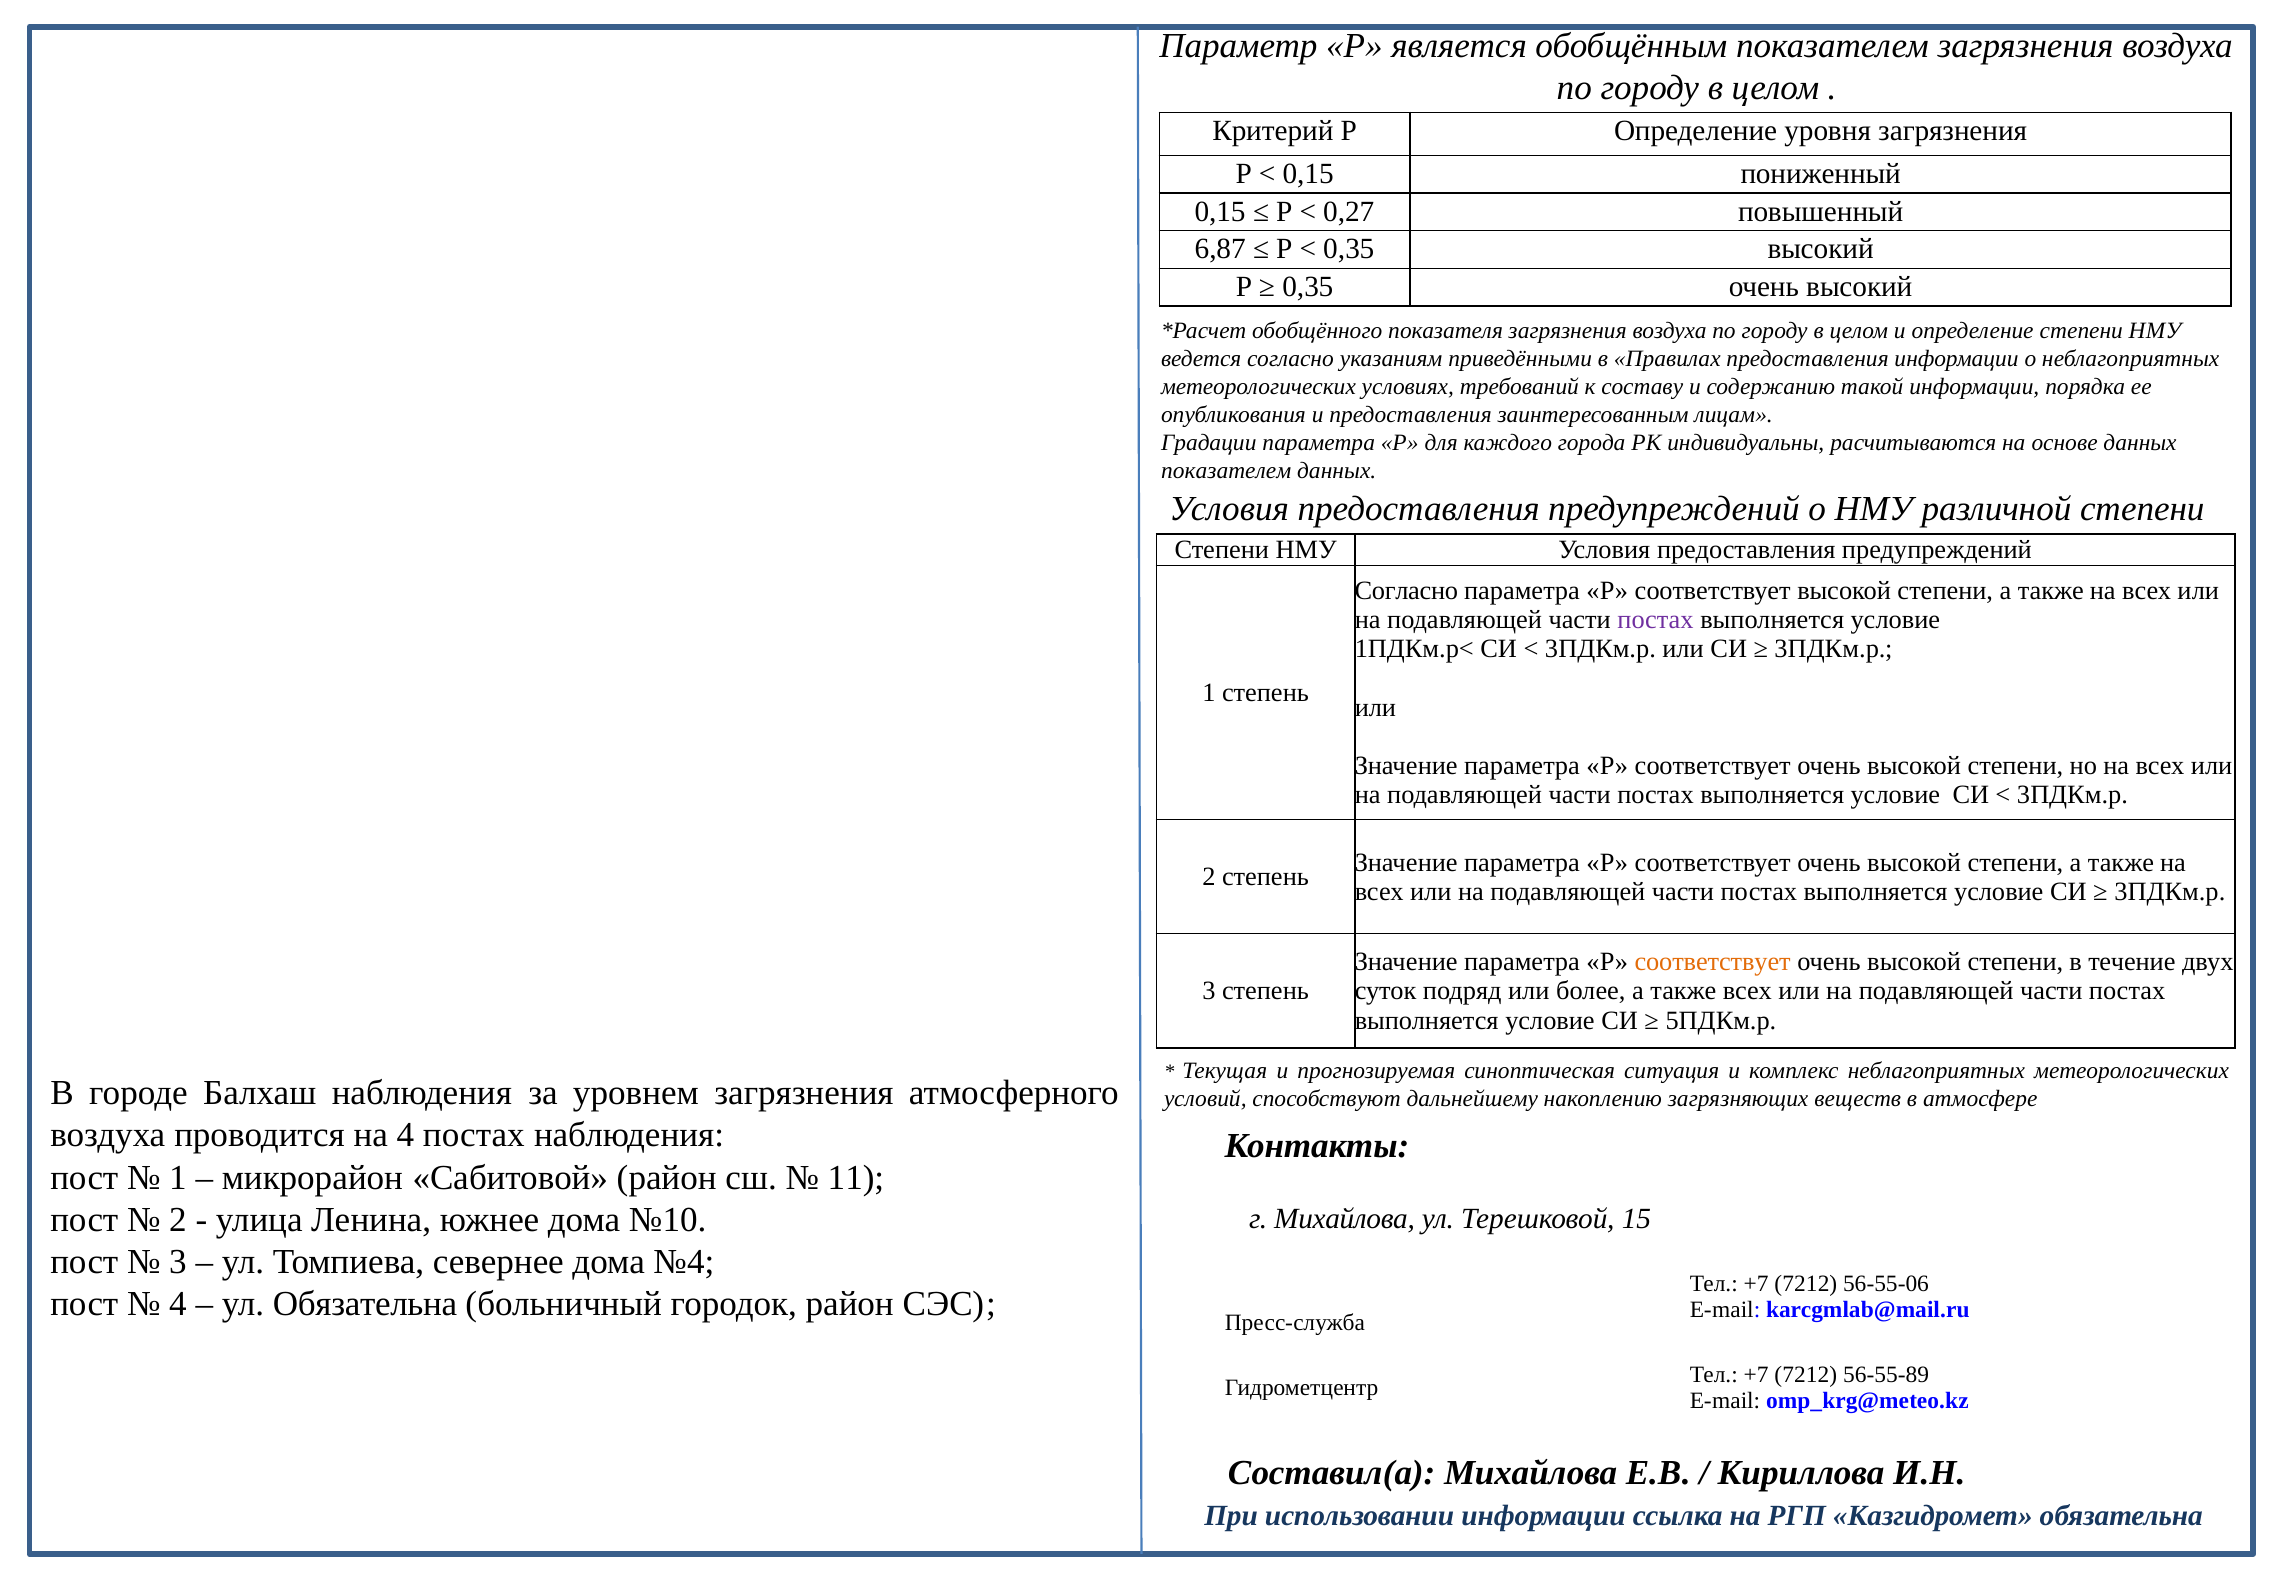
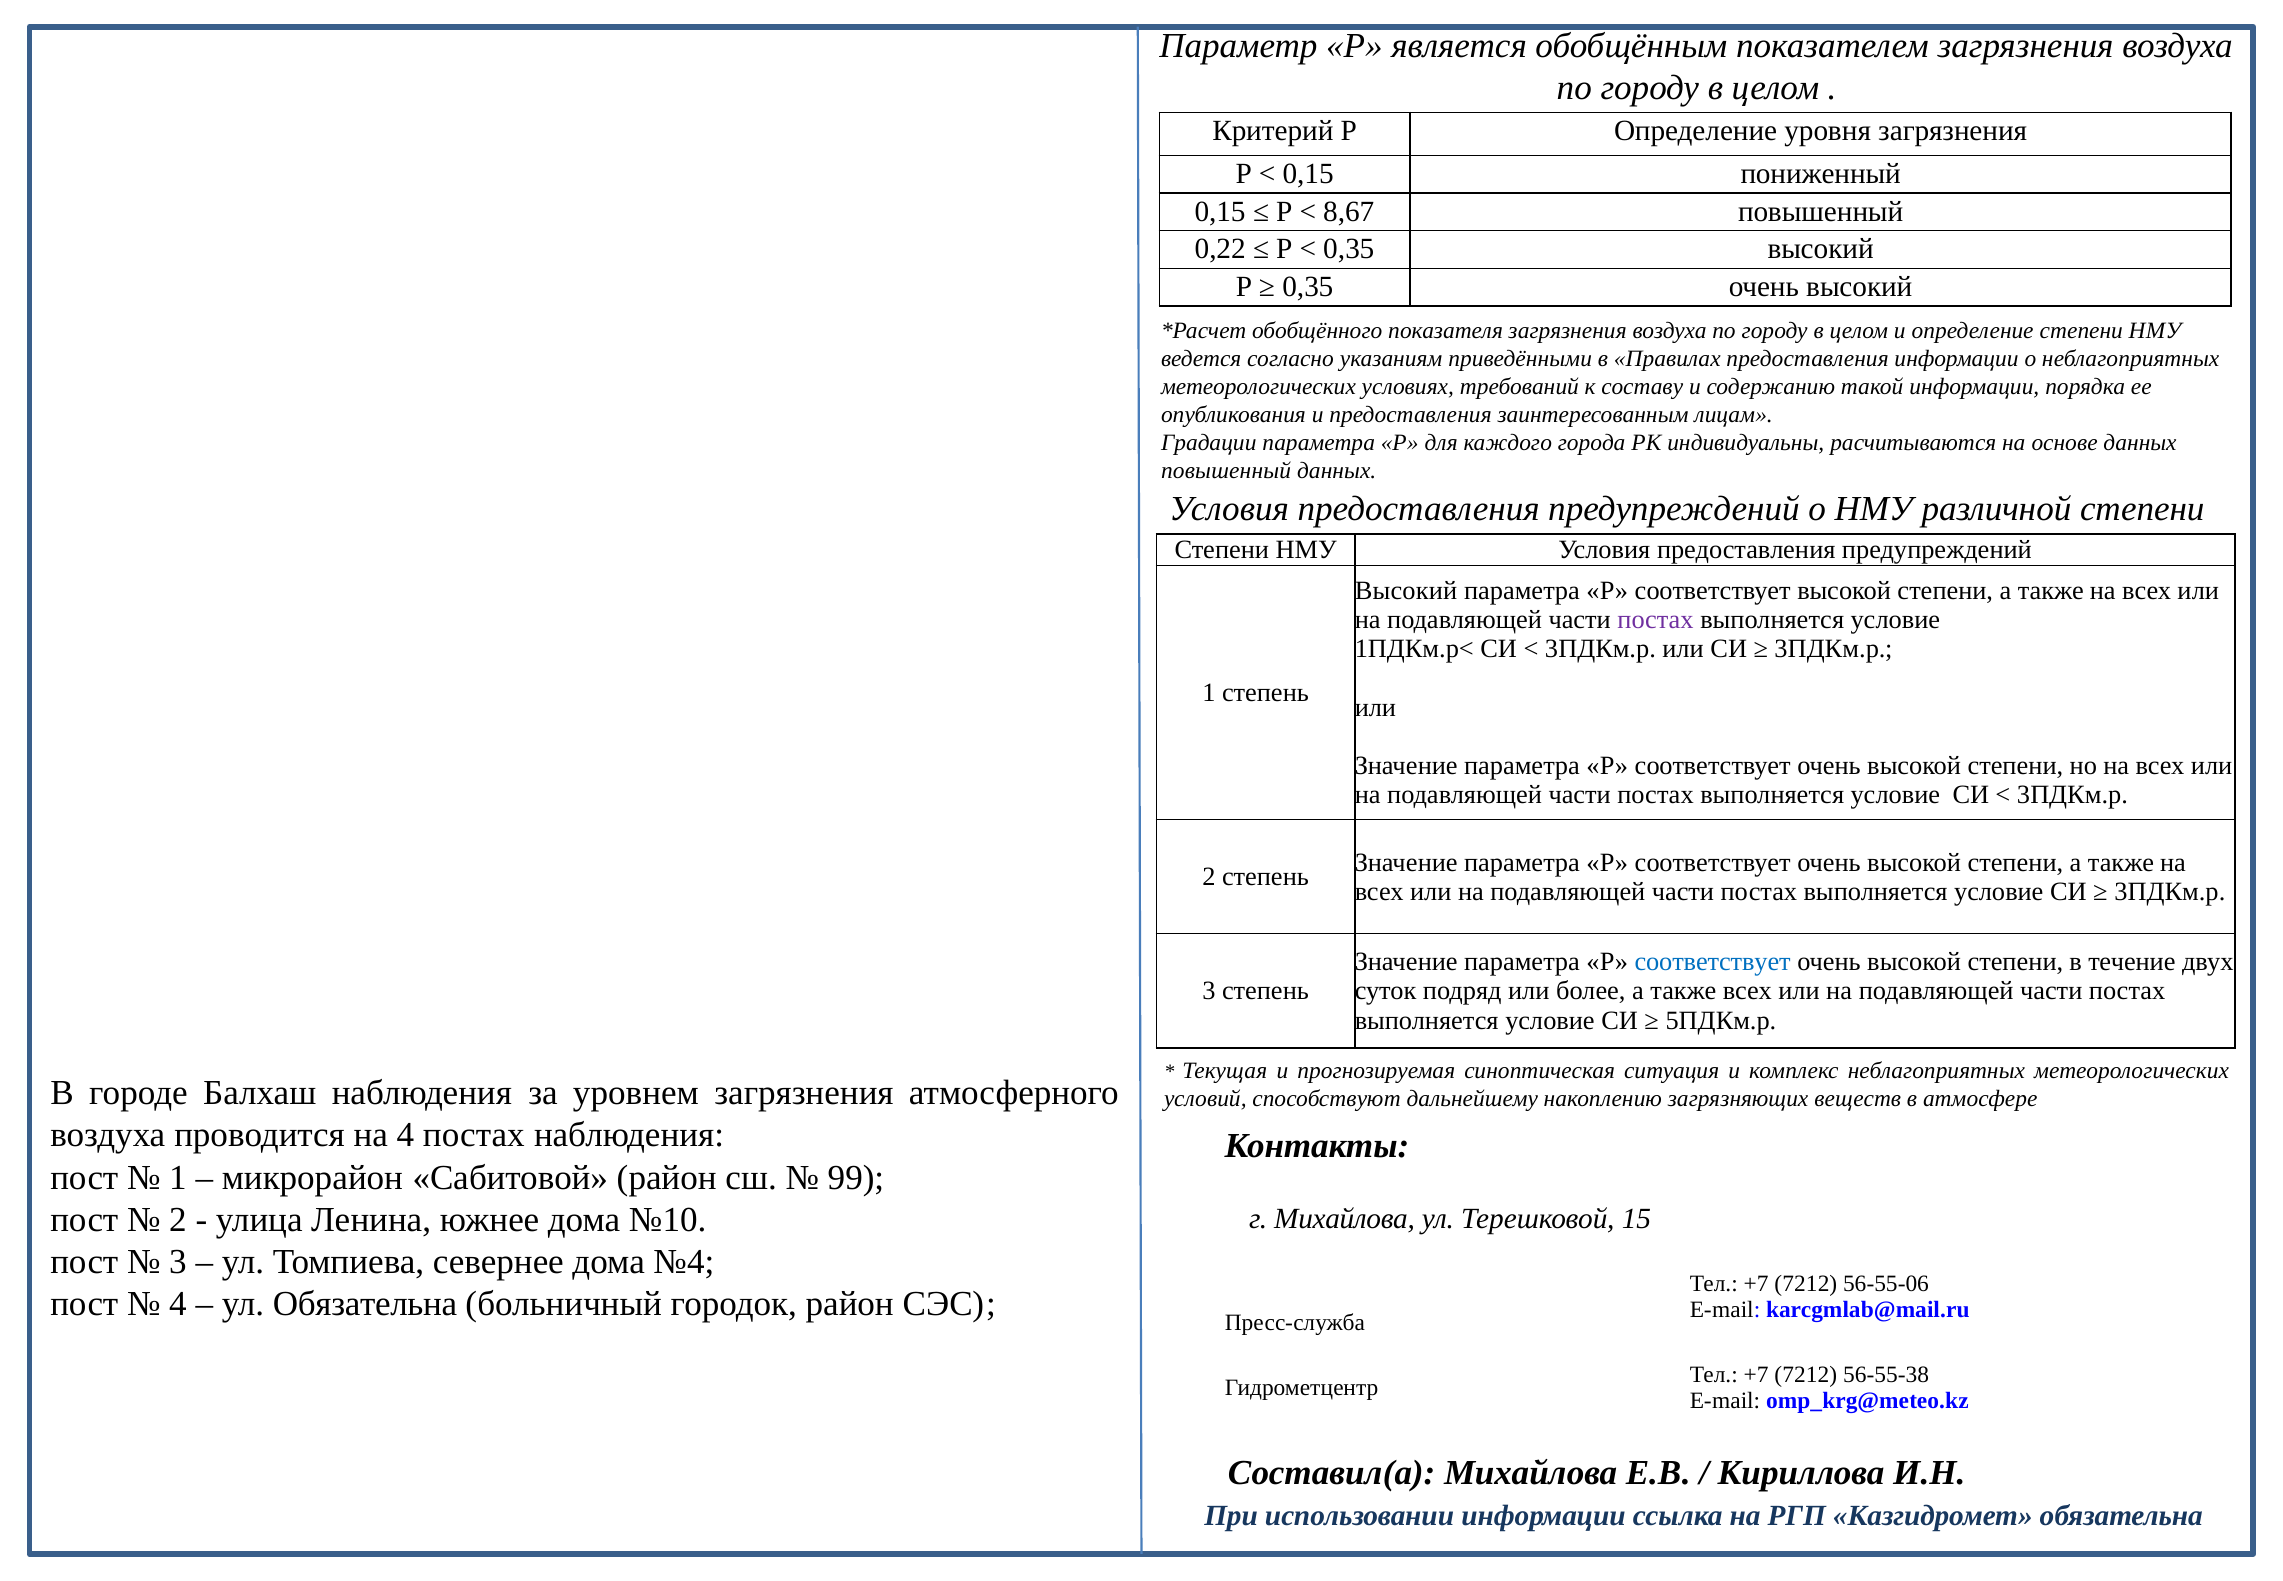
0,27: 0,27 -> 8,67
6,87: 6,87 -> 0,22
показателем at (1226, 471): показателем -> повышенный
Согласно at (1406, 590): Согласно -> Высокий
соответствует at (1713, 962) colour: orange -> blue
11: 11 -> 99
56-55-89: 56-55-89 -> 56-55-38
